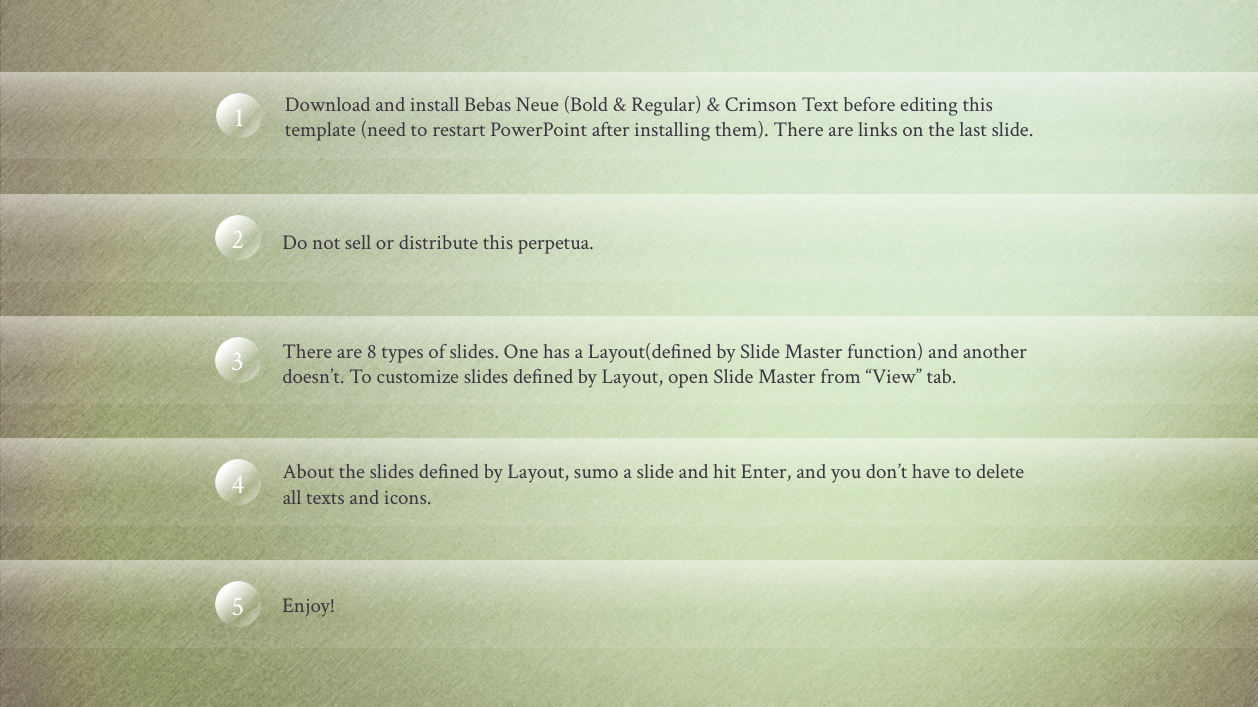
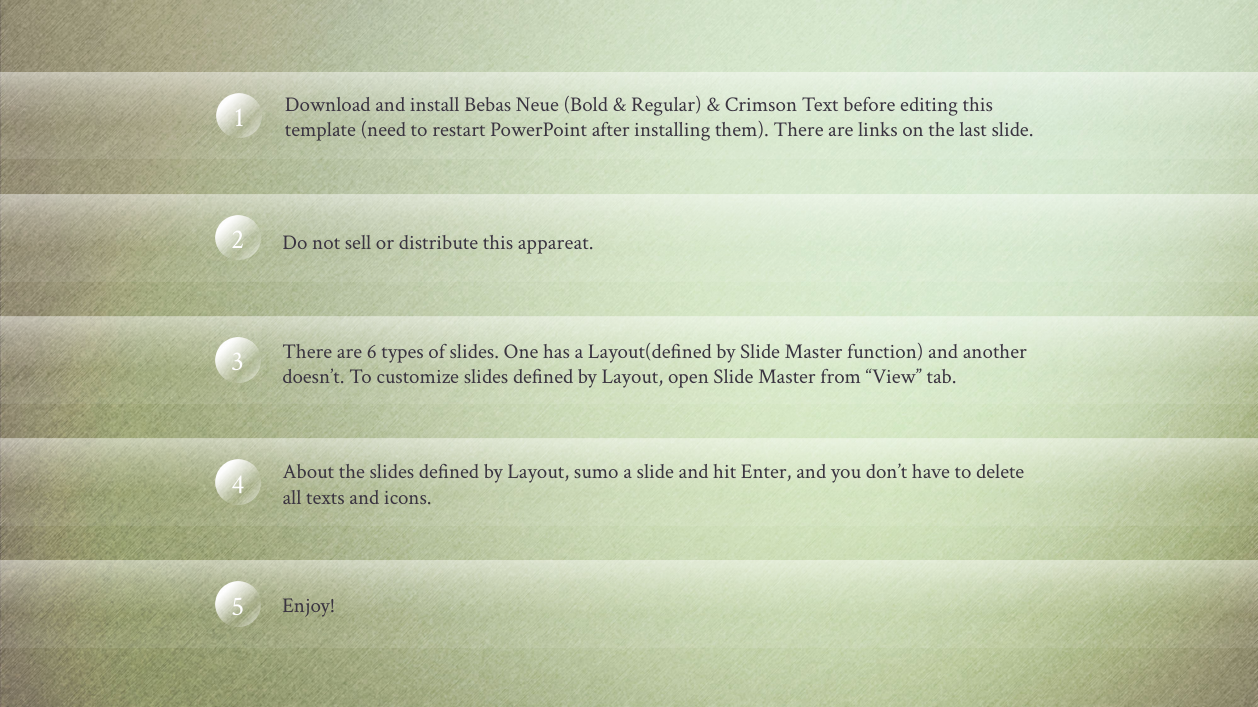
perpetua: perpetua -> appareat
8: 8 -> 6
